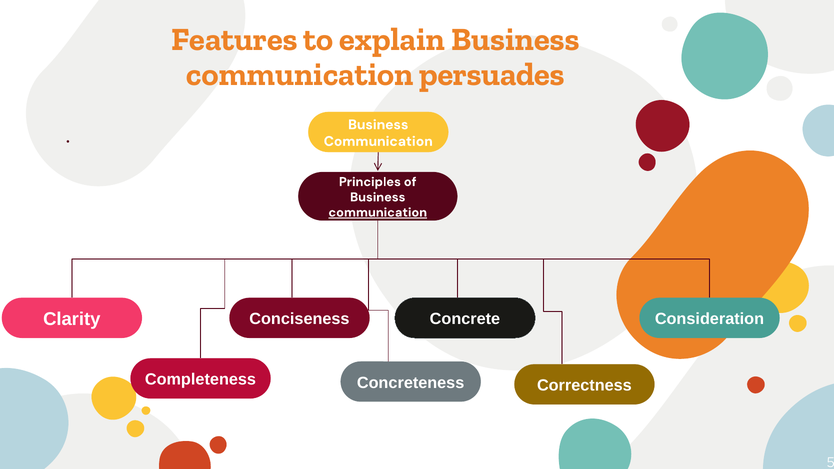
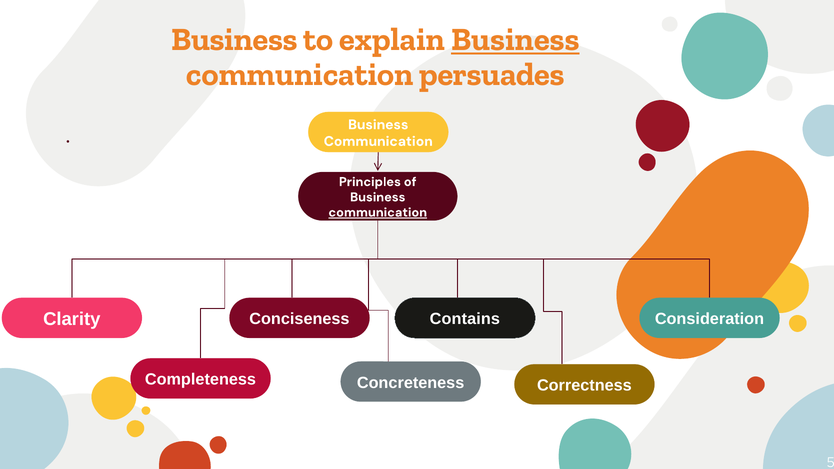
Features at (234, 39): Features -> Business
Business at (515, 39) underline: none -> present
Concrete: Concrete -> Contains
